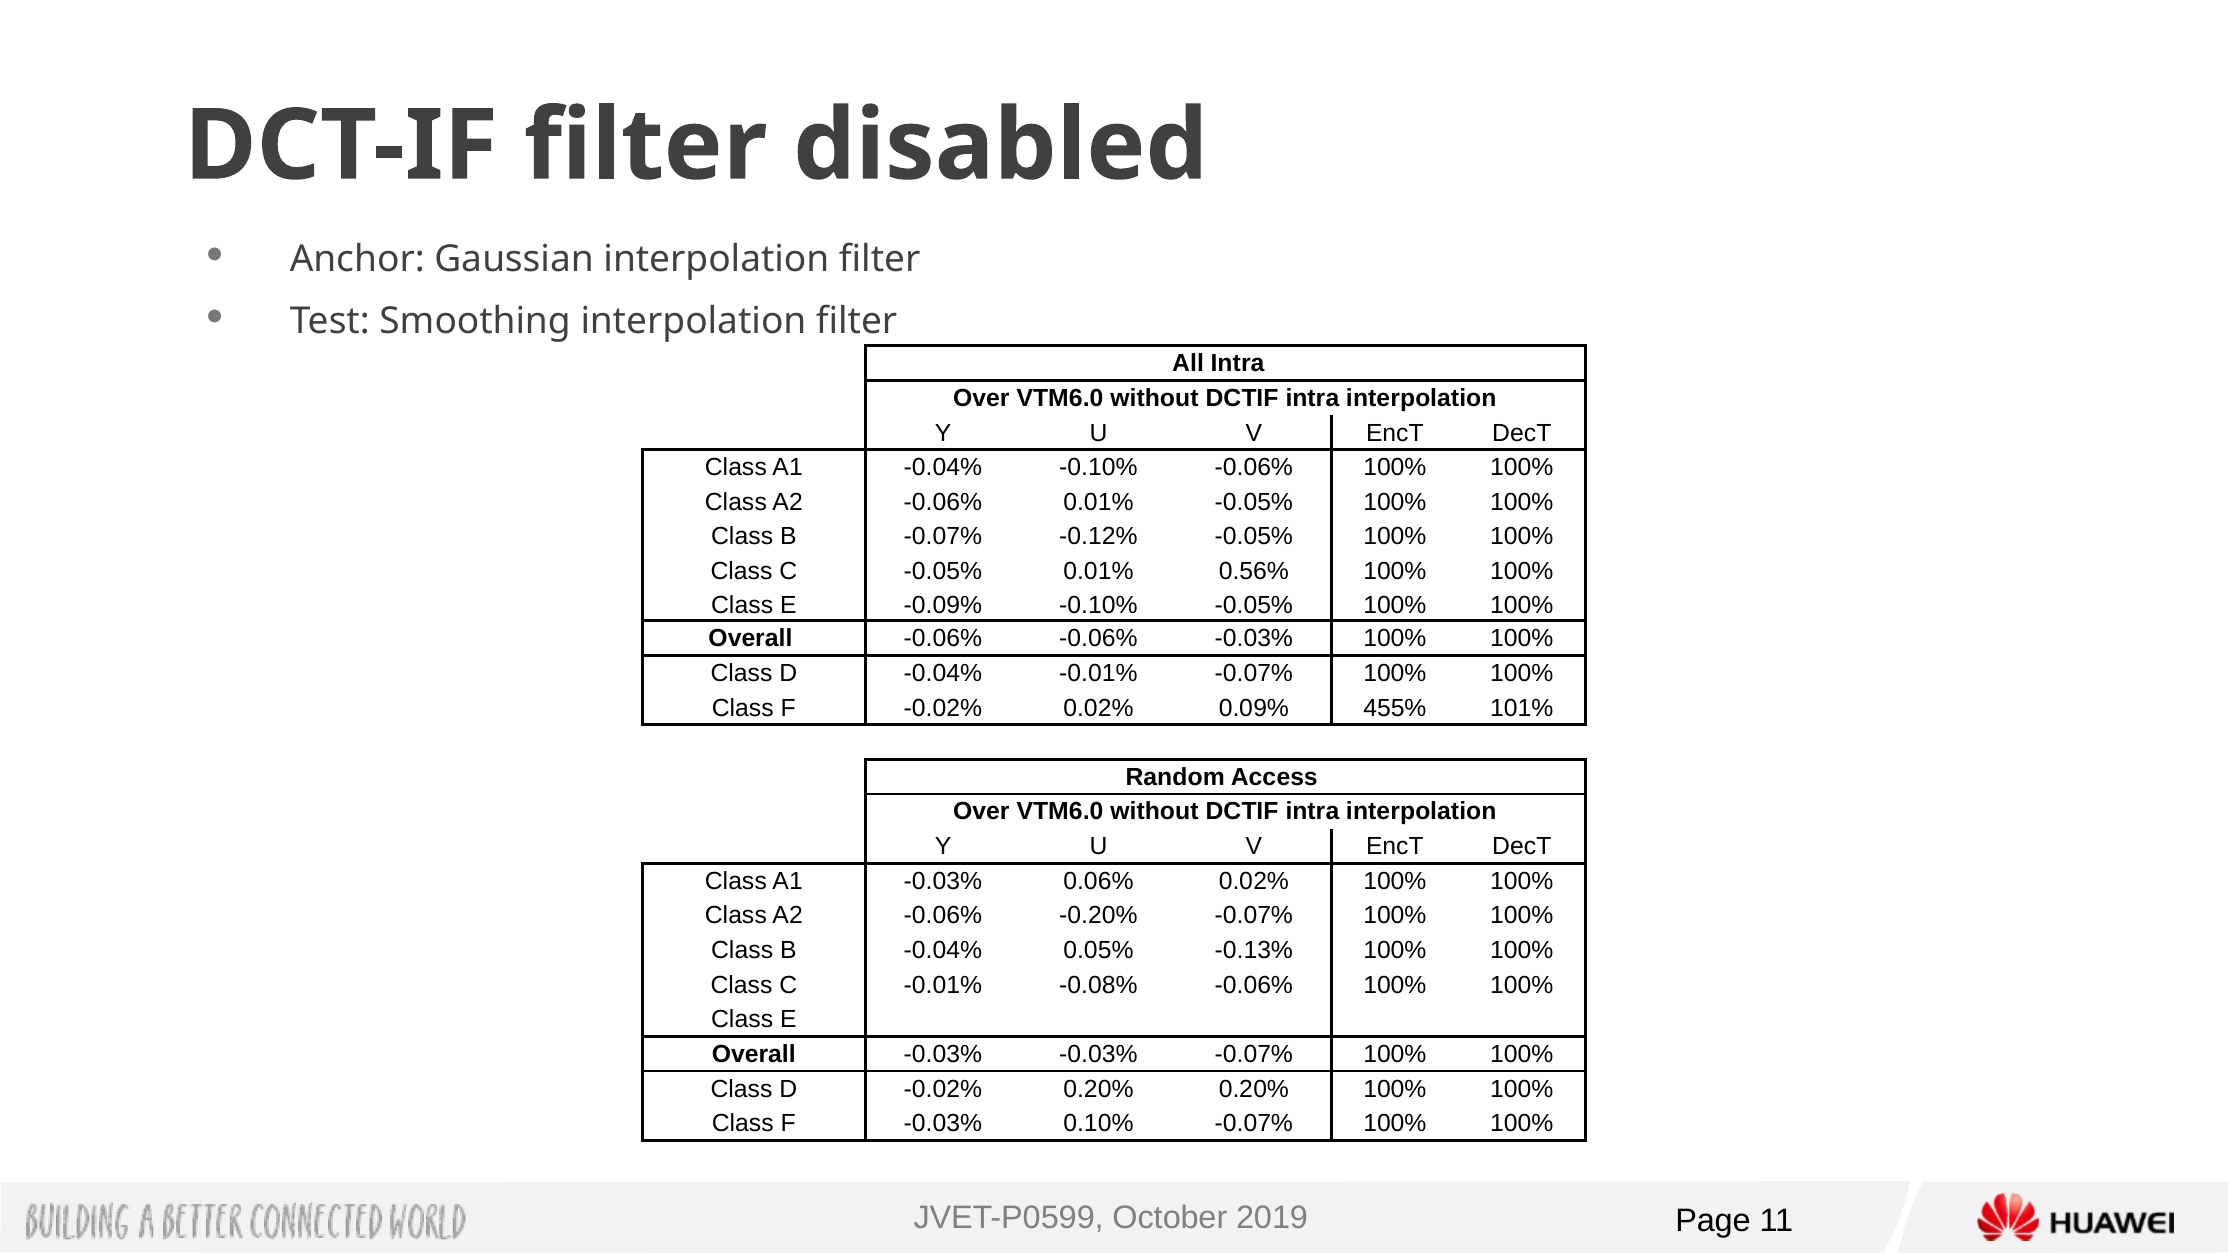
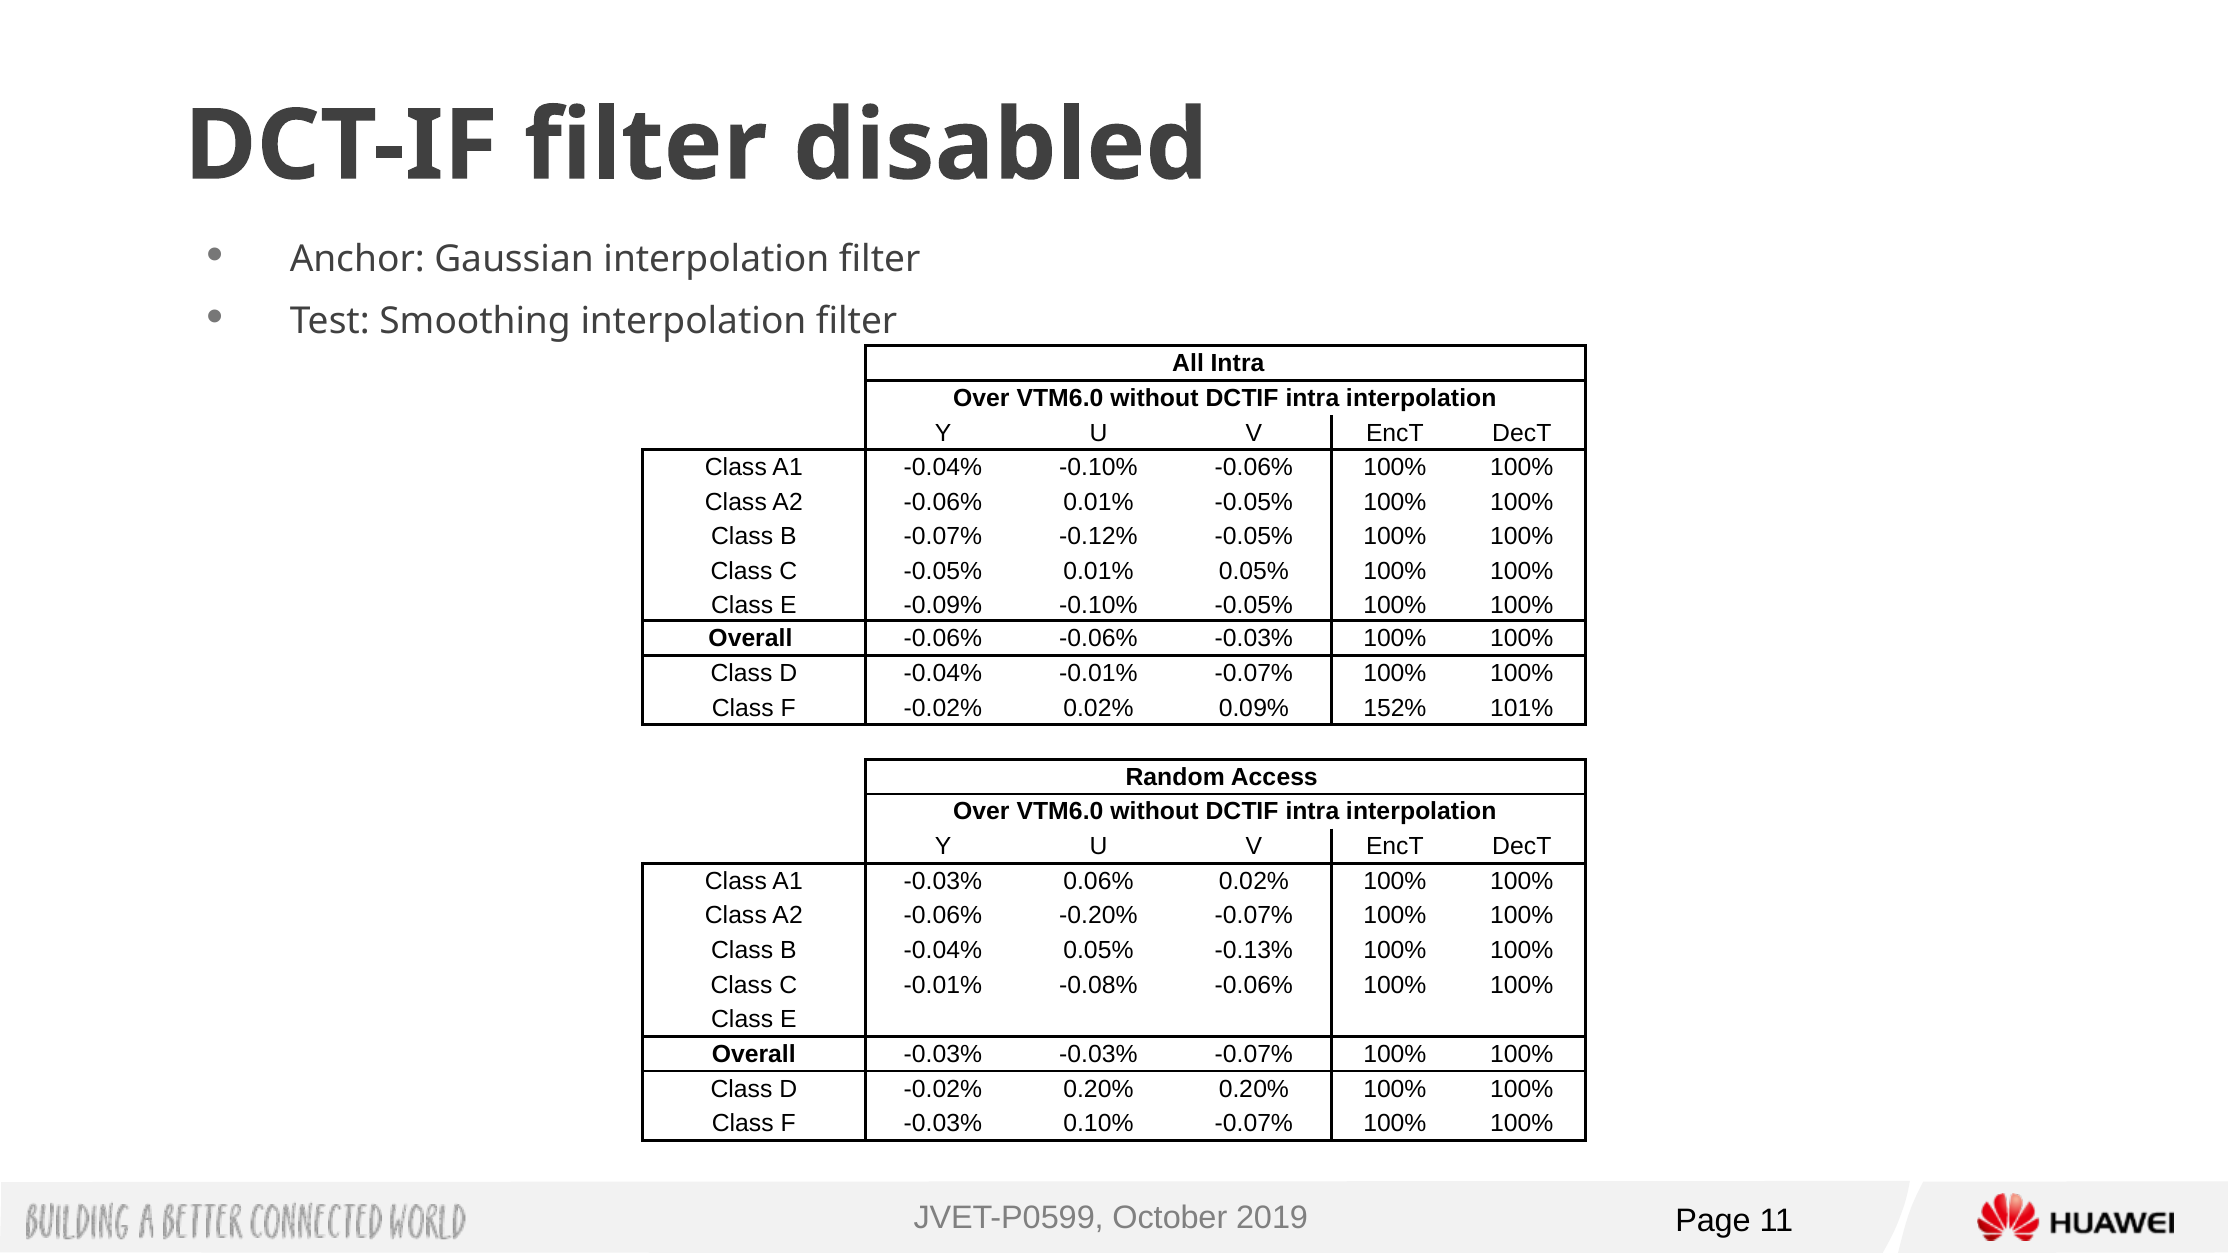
0.01% 0.56%: 0.56% -> 0.05%
455%: 455% -> 152%
